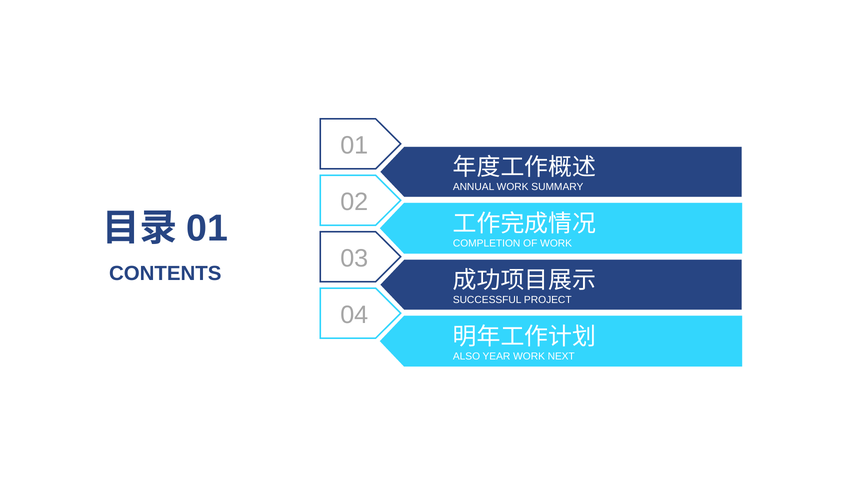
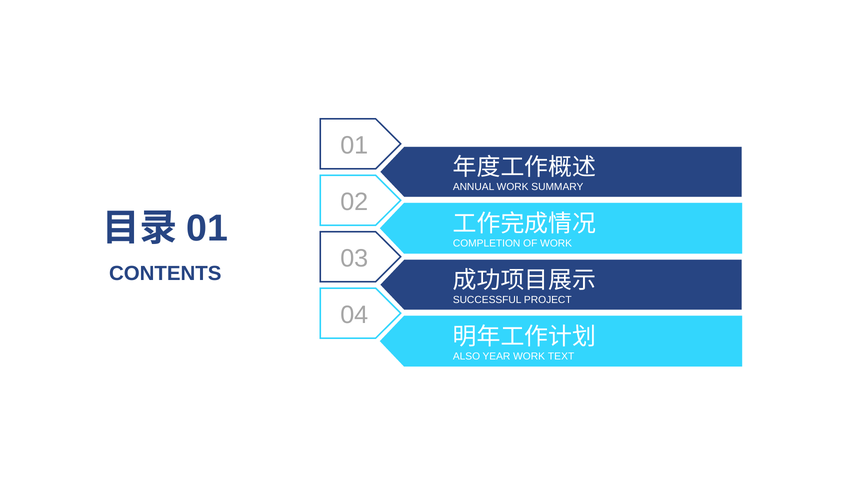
NEXT: NEXT -> TEXT
